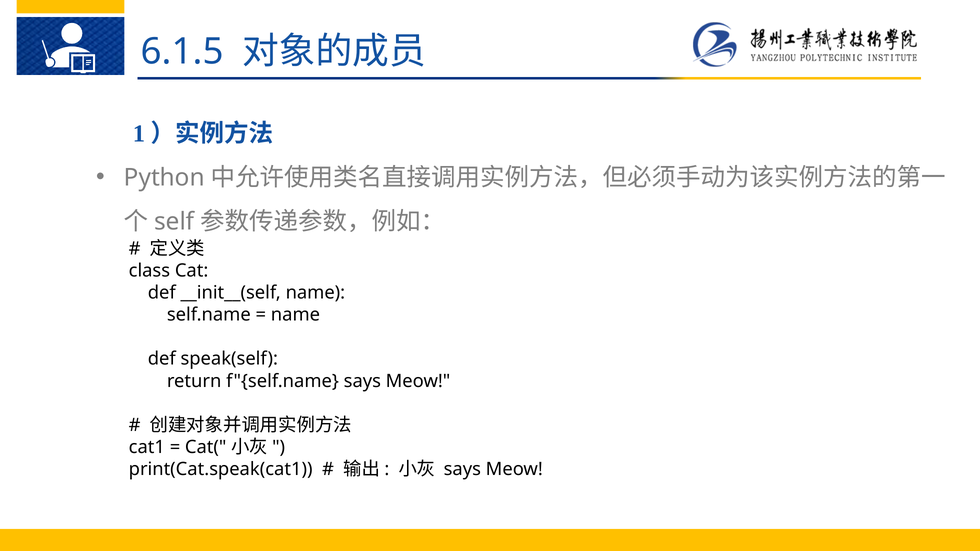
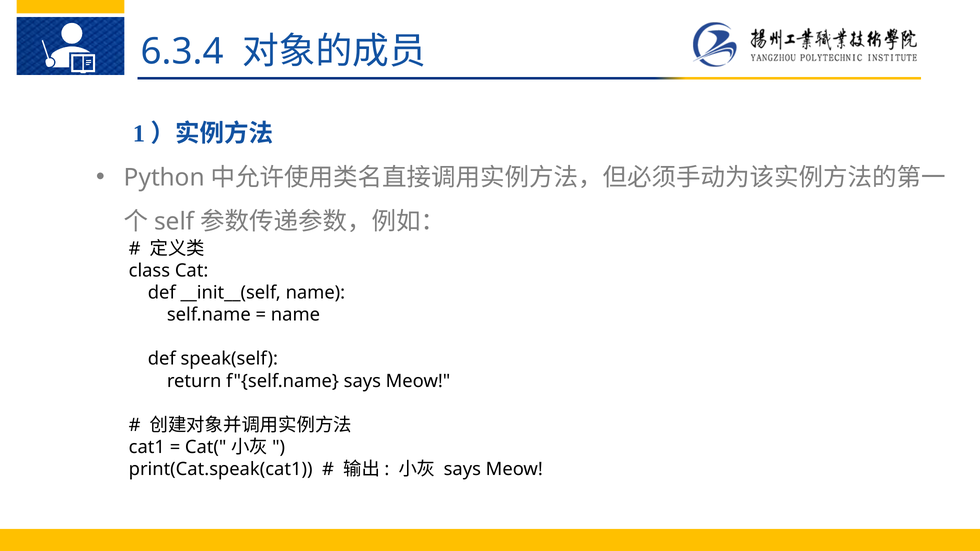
6.1.5: 6.1.5 -> 6.3.4
